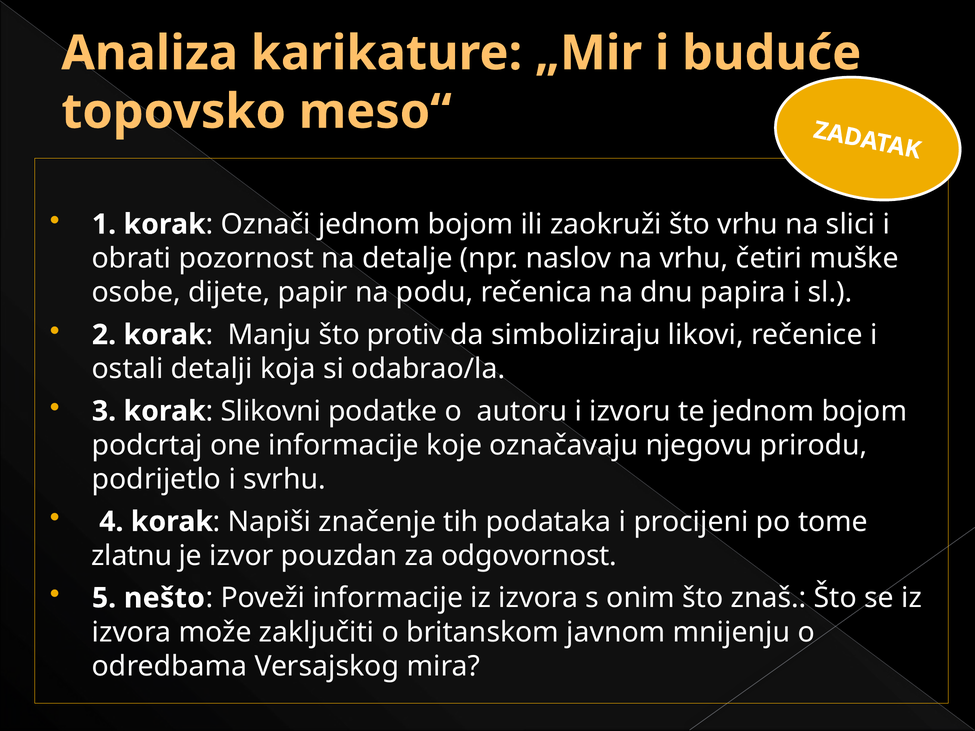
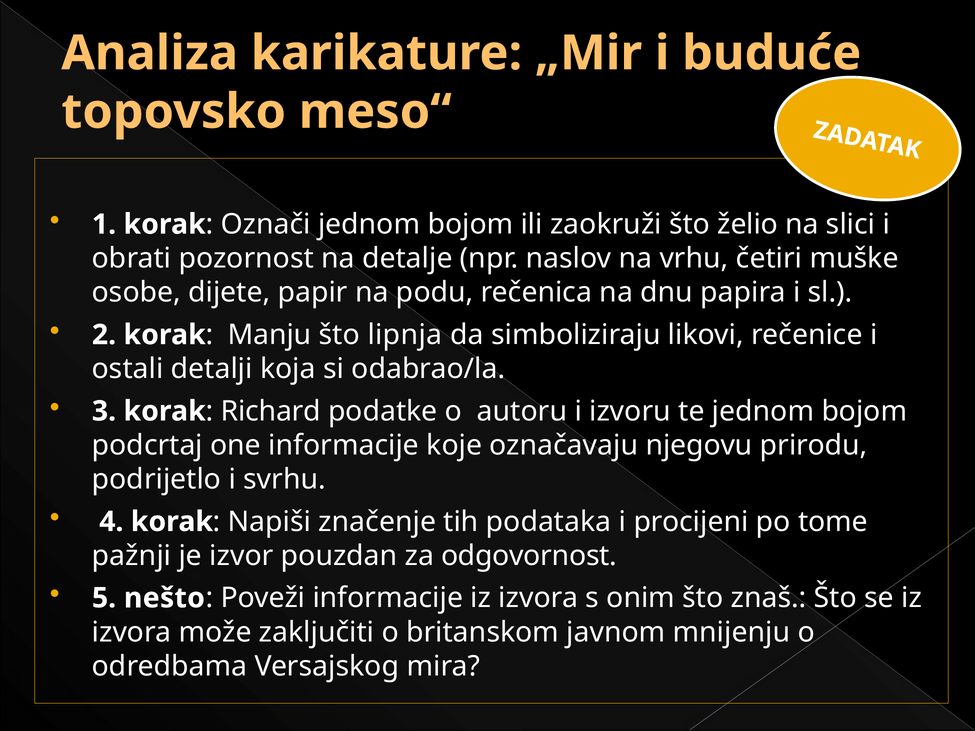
što vrhu: vrhu -> želio
protiv: protiv -> lipnja
Slikovni: Slikovni -> Richard
zlatnu: zlatnu -> pažnji
